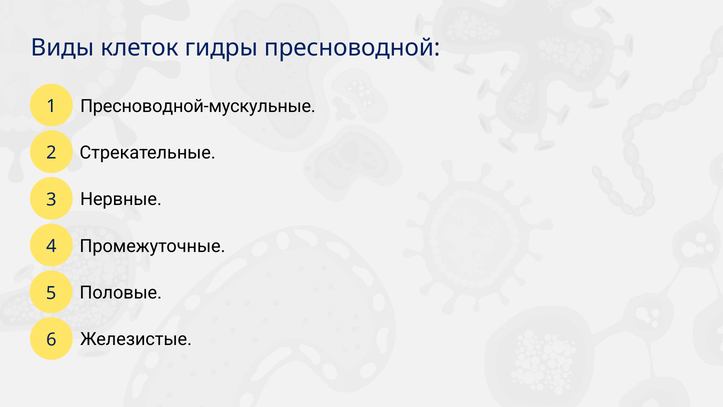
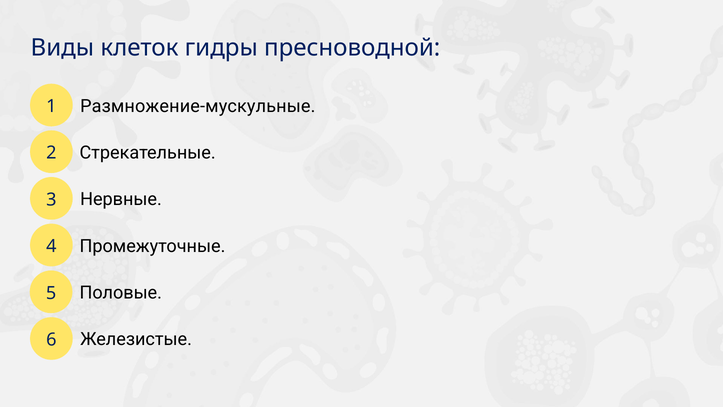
Пресноводной-мускульные: Пресноводной-мускульные -> Размножение-мускульные
